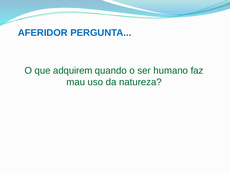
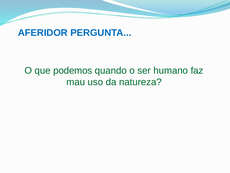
adquirem: adquirem -> podemos
